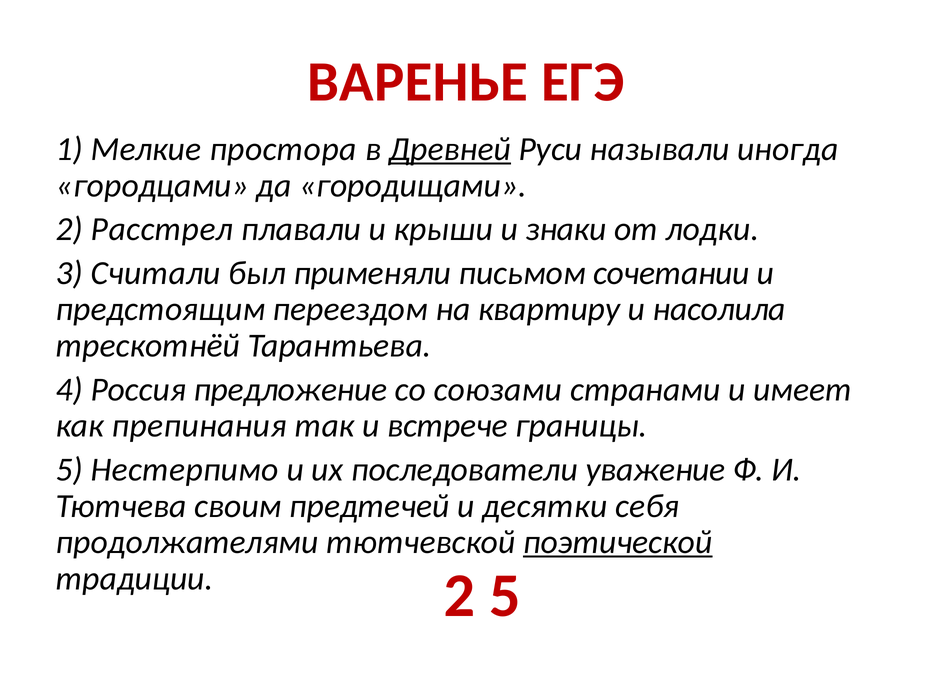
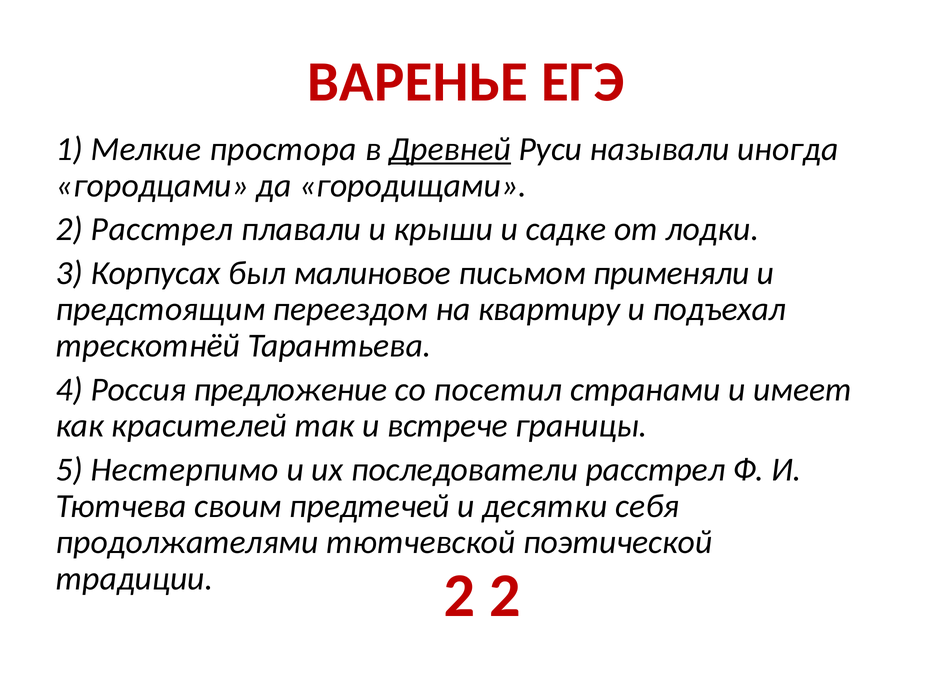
знаки: знаки -> садке
Считали: Считали -> Корпусах
применяли: применяли -> малиновое
сочетании: сочетании -> применяли
насолила: насолила -> подъехал
союзами: союзами -> посетил
препинания: препинания -> красителей
последователи уважение: уважение -> расстрел
поэтической underline: present -> none
2 5: 5 -> 2
